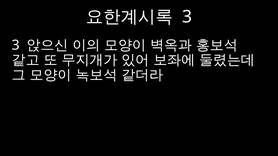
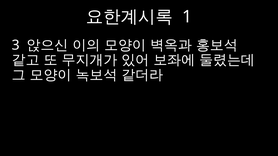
3 at (187, 17): 3 -> 1
